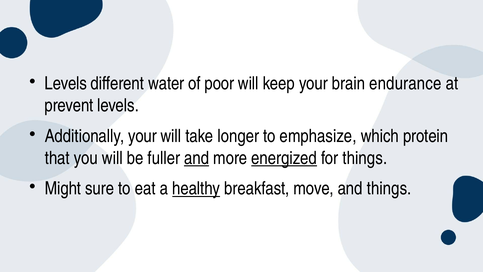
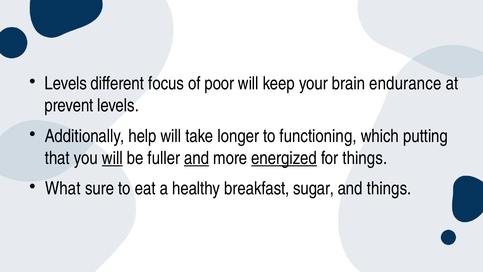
water: water -> focus
Additionally your: your -> help
emphasize: emphasize -> functioning
protein: protein -> putting
will at (112, 158) underline: none -> present
Might: Might -> What
healthy underline: present -> none
move: move -> sugar
